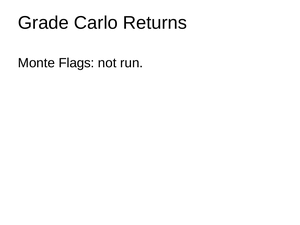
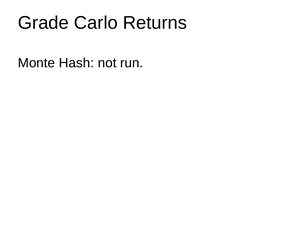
Flags: Flags -> Hash
